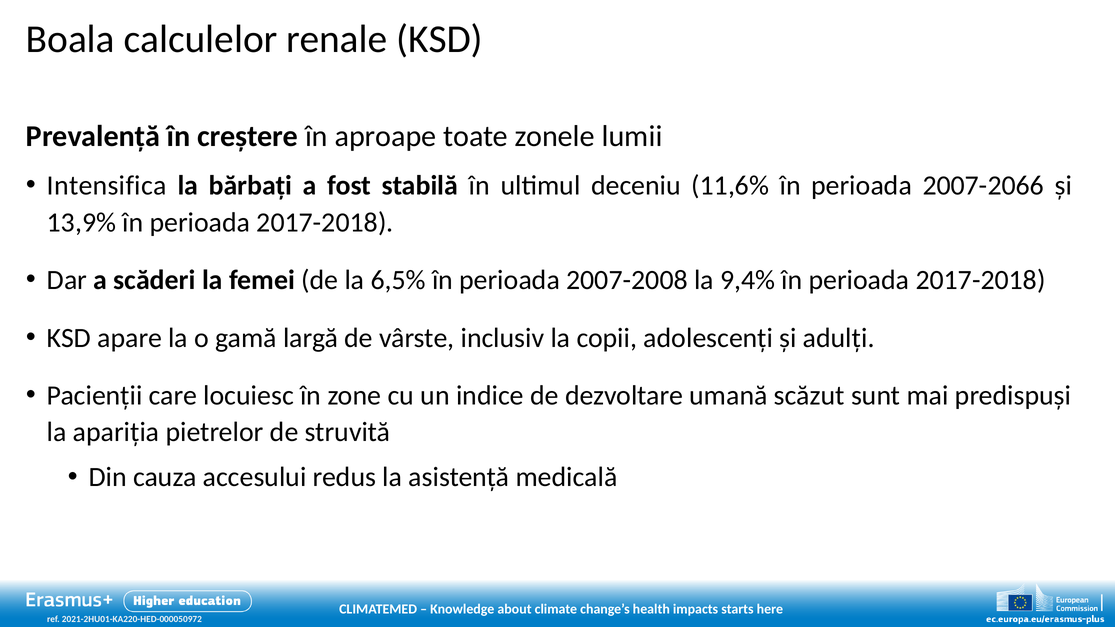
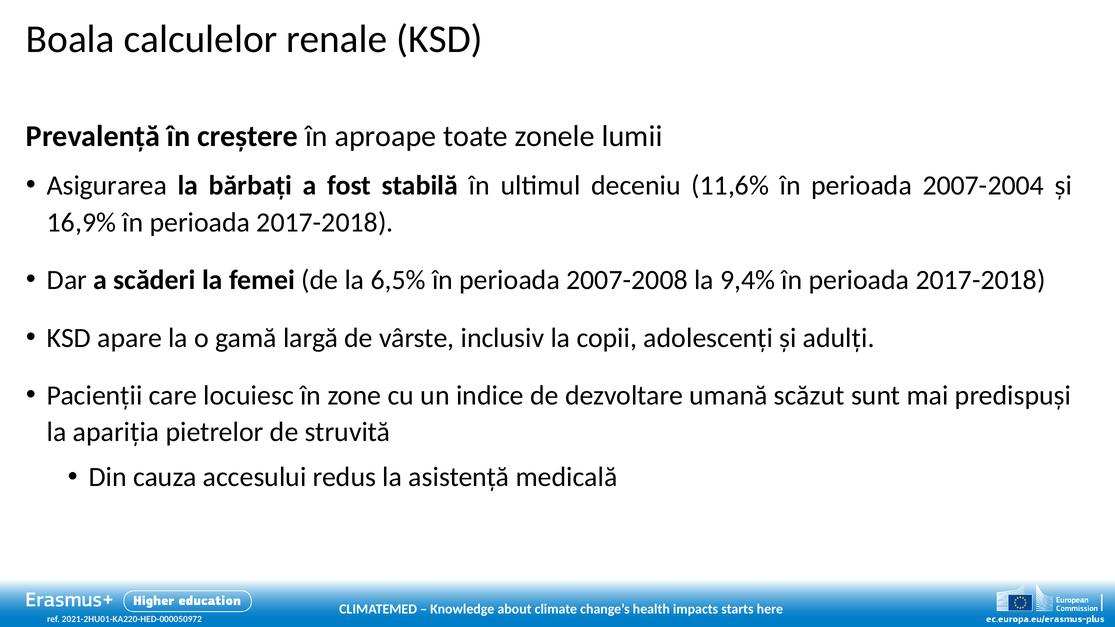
Intensifica: Intensifica -> Asigurarea
2007-2066: 2007-2066 -> 2007-2004
13,9%: 13,9% -> 16,9%
